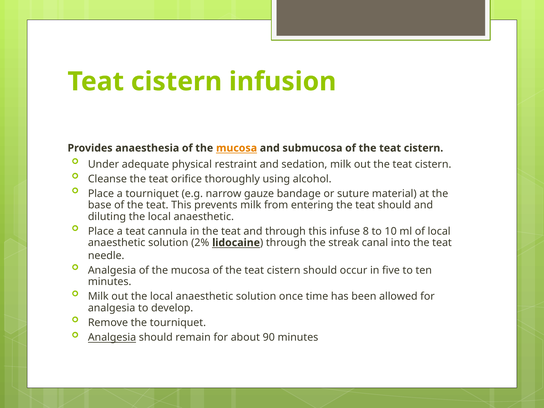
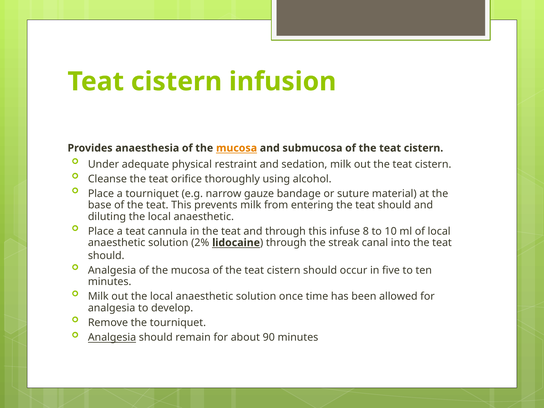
needle at (106, 256): needle -> should
